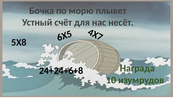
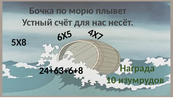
24+24+6+8: 24+24+6+8 -> 24+63+6+8
